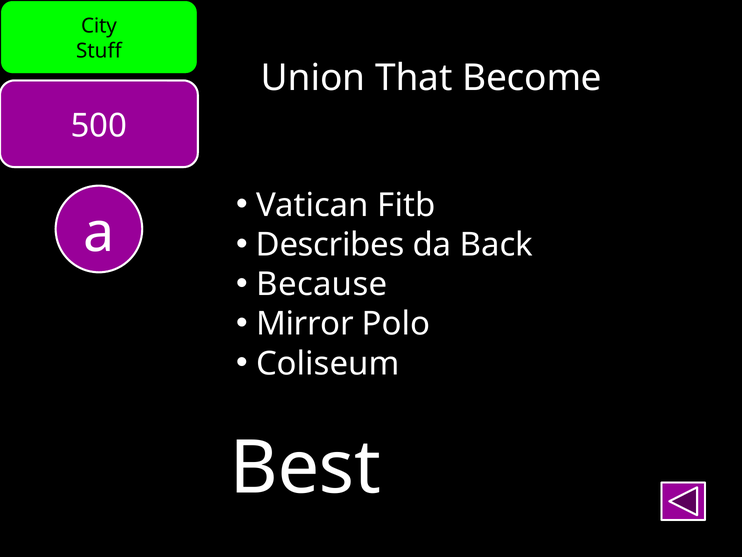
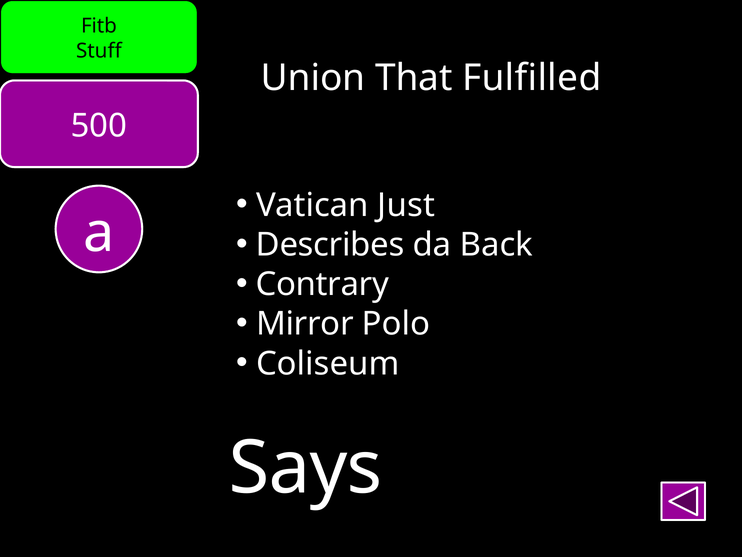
City: City -> Fitb
Become: Become -> Fulfilled
Fitb: Fitb -> Just
Because: Because -> Contrary
Best: Best -> Says
